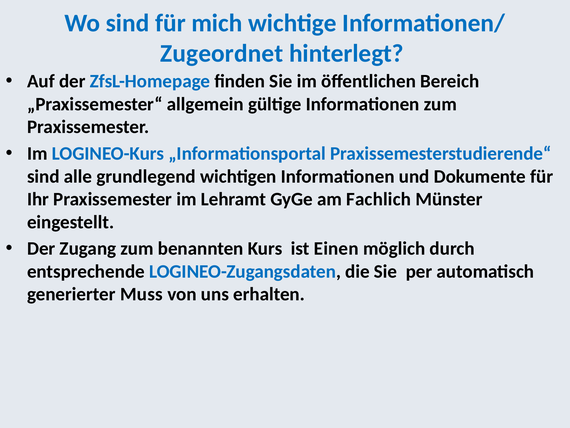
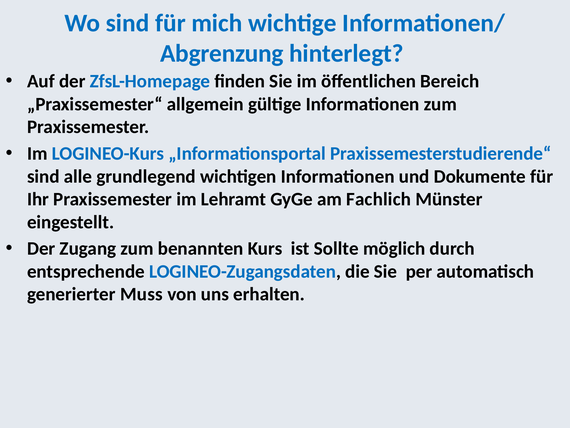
Zugeordnet: Zugeordnet -> Abgrenzung
Einen: Einen -> Sollte
